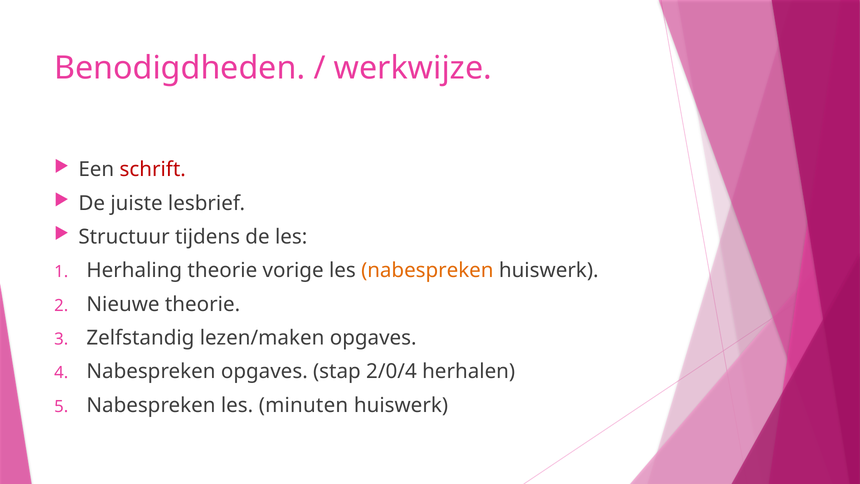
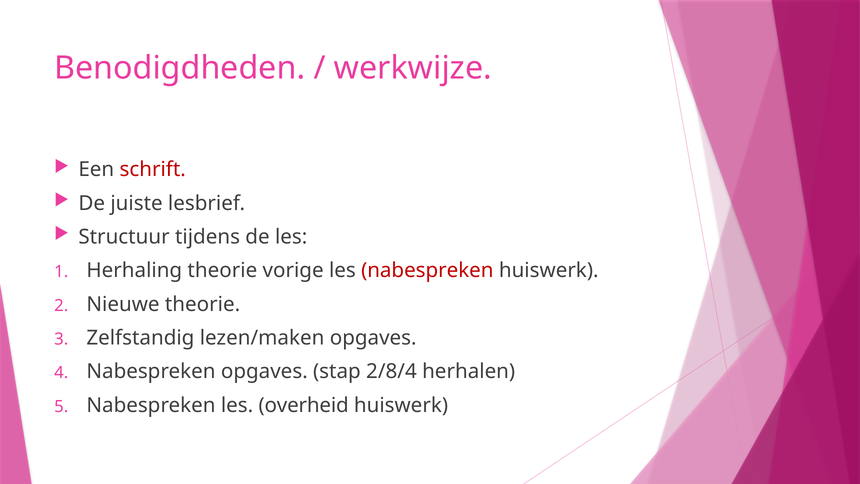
nabespreken at (427, 270) colour: orange -> red
2/0/4: 2/0/4 -> 2/8/4
minuten: minuten -> overheid
